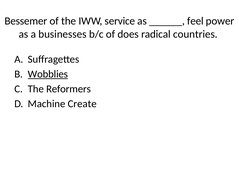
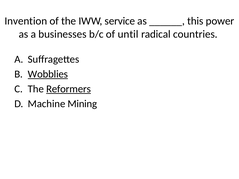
Bessemer: Bessemer -> Invention
feel: feel -> this
does: does -> until
Reformers underline: none -> present
Create: Create -> Mining
